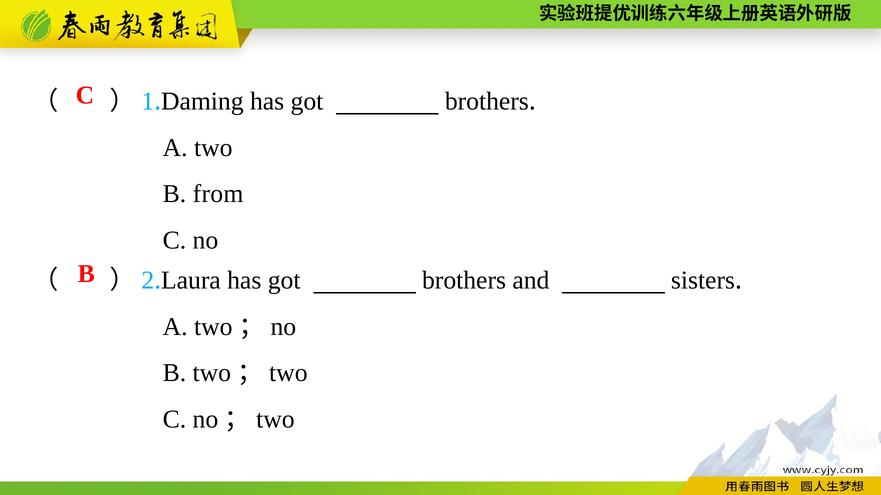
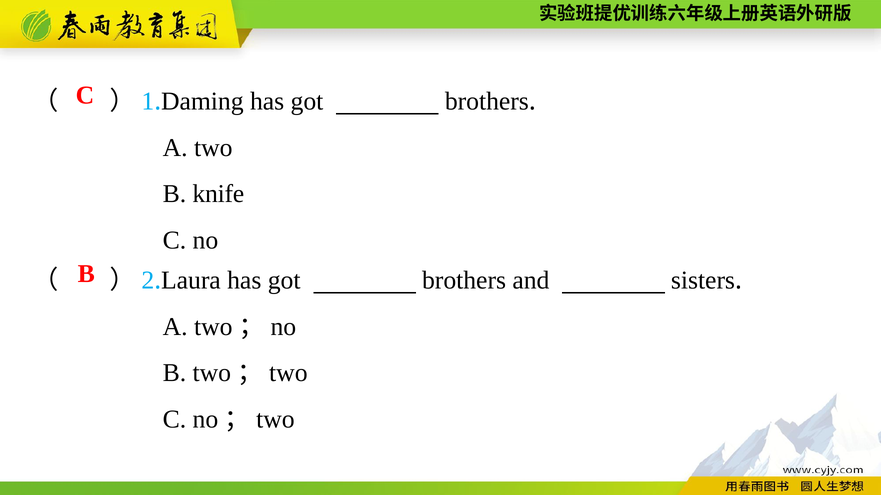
from: from -> knife
